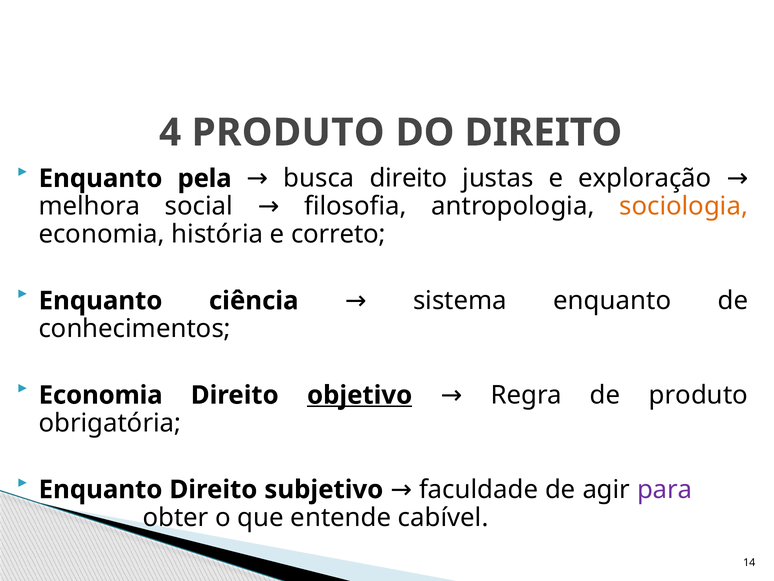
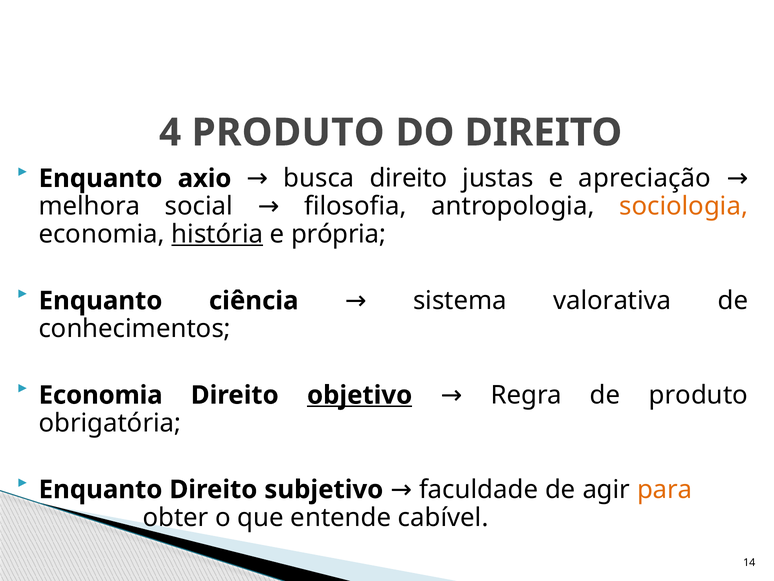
pela: pela -> axio
exploração: exploração -> apreciação
história underline: none -> present
correto: correto -> própria
sistema enquanto: enquanto -> valorativa
para colour: purple -> orange
